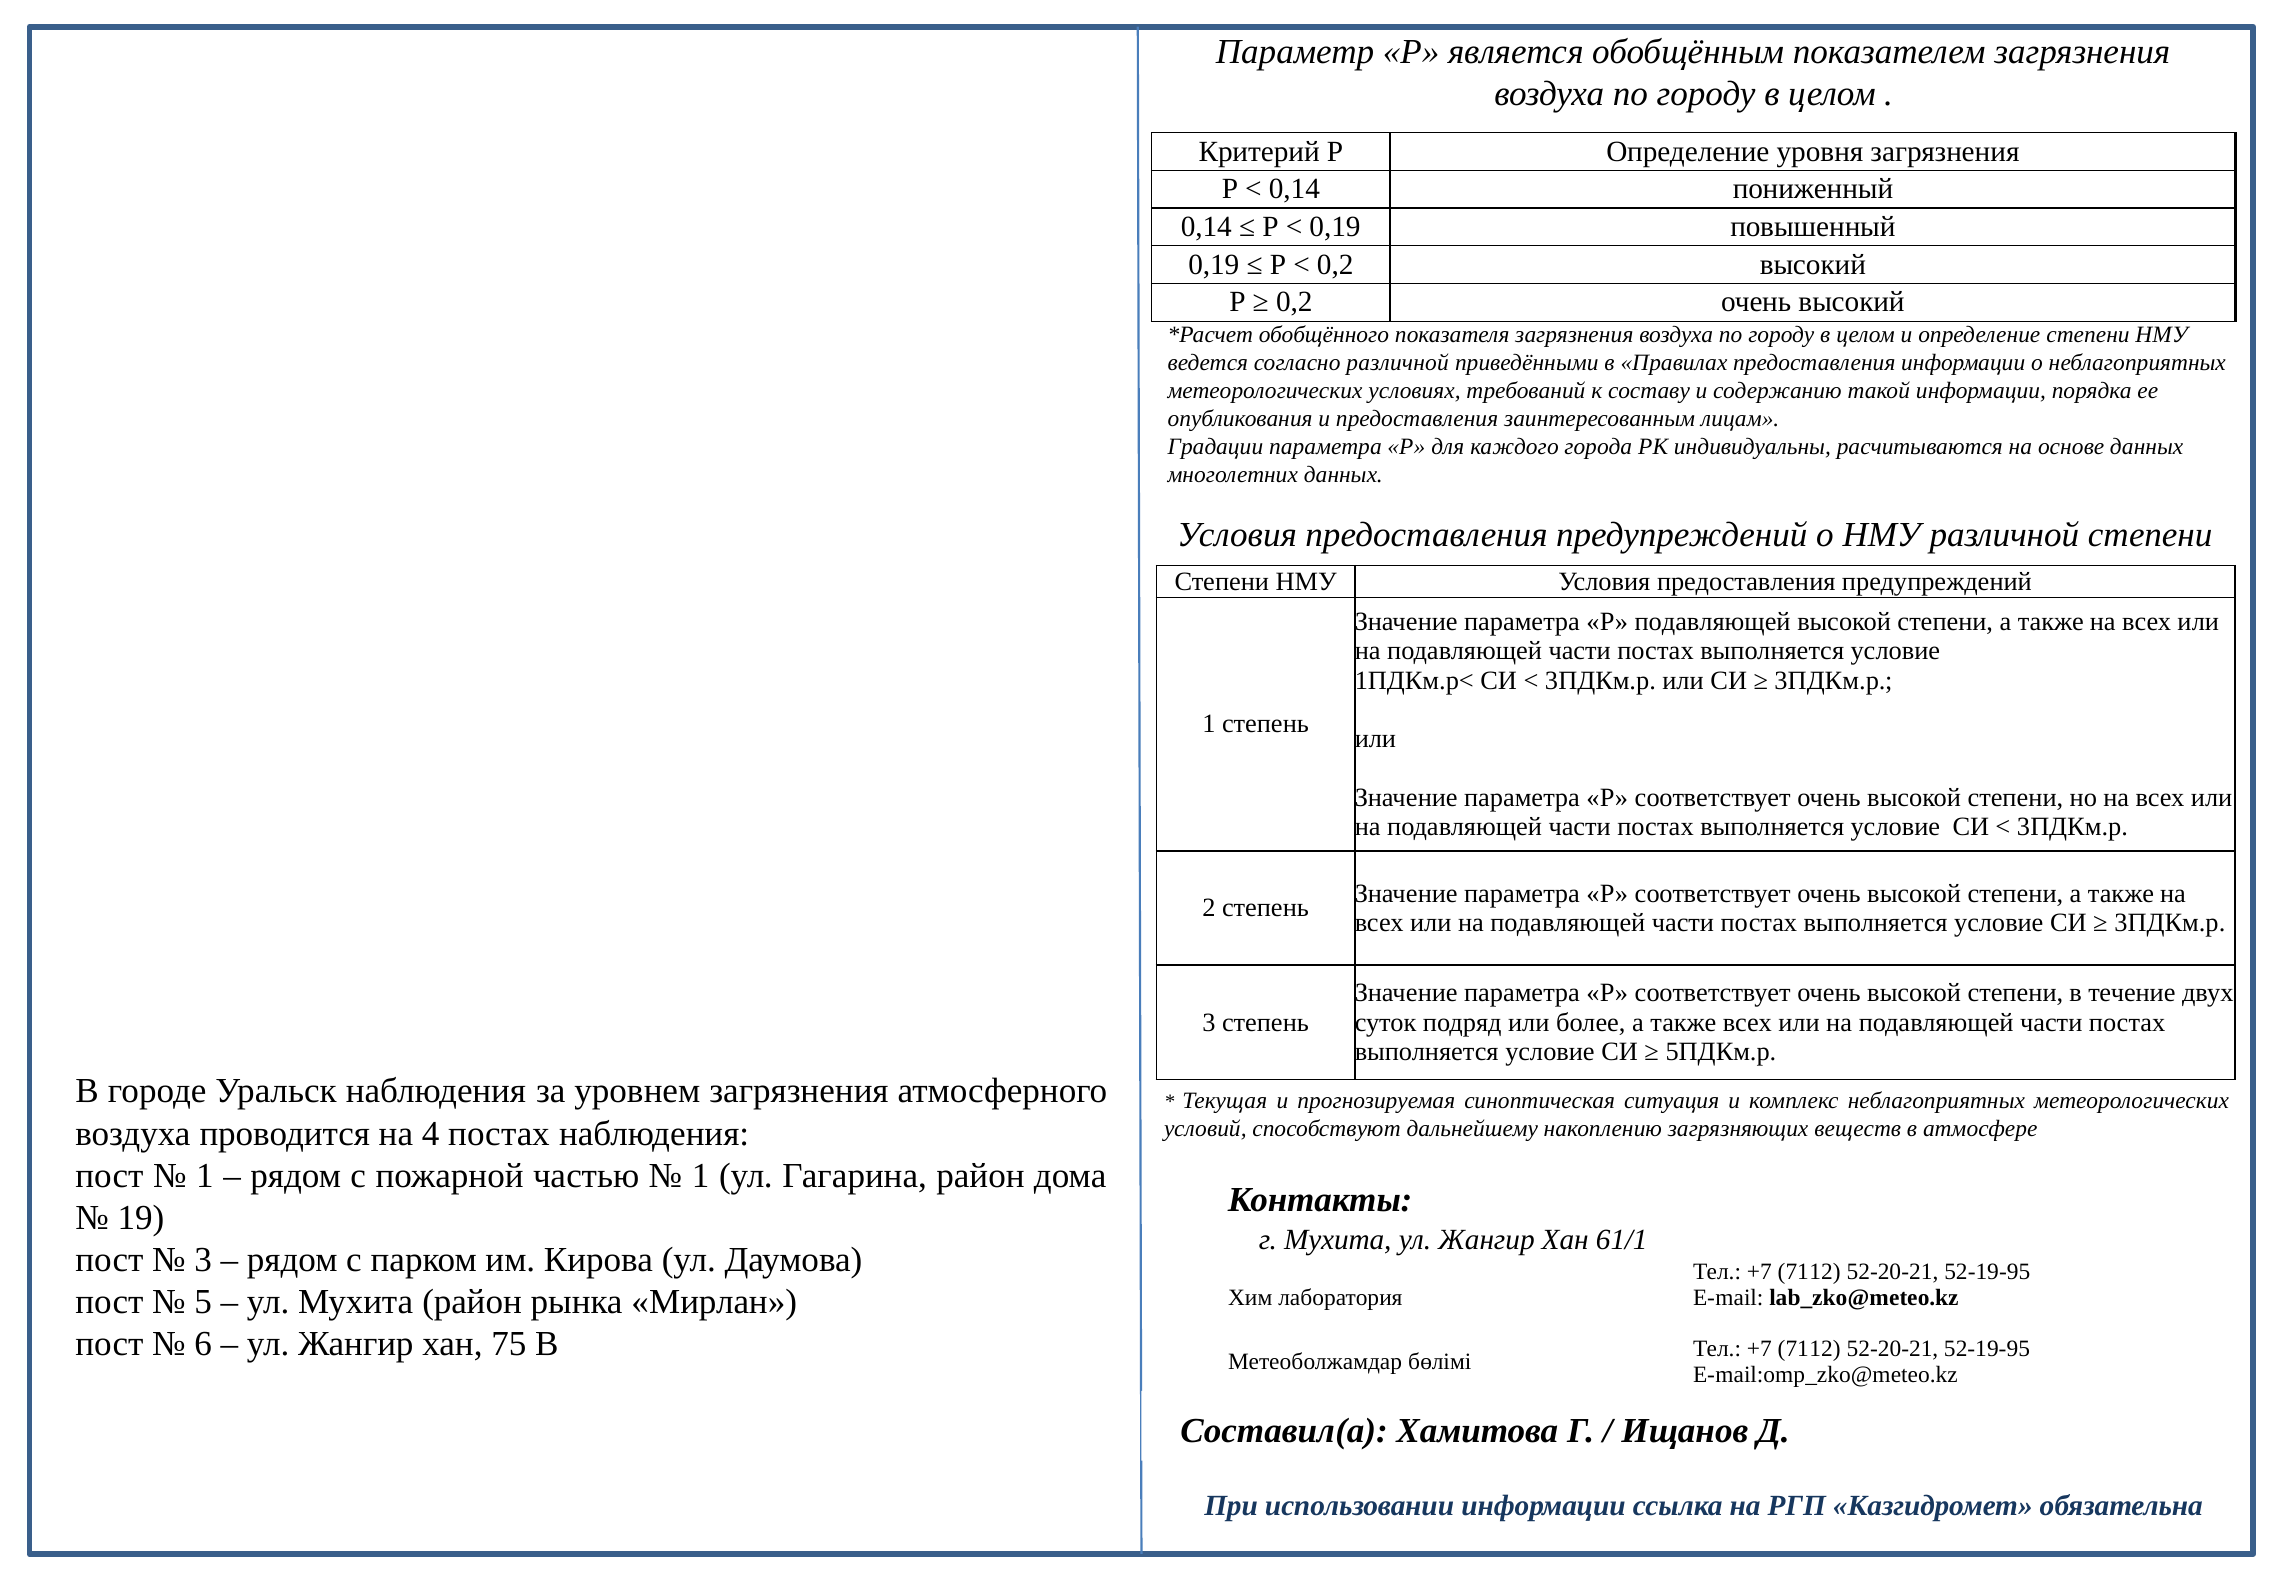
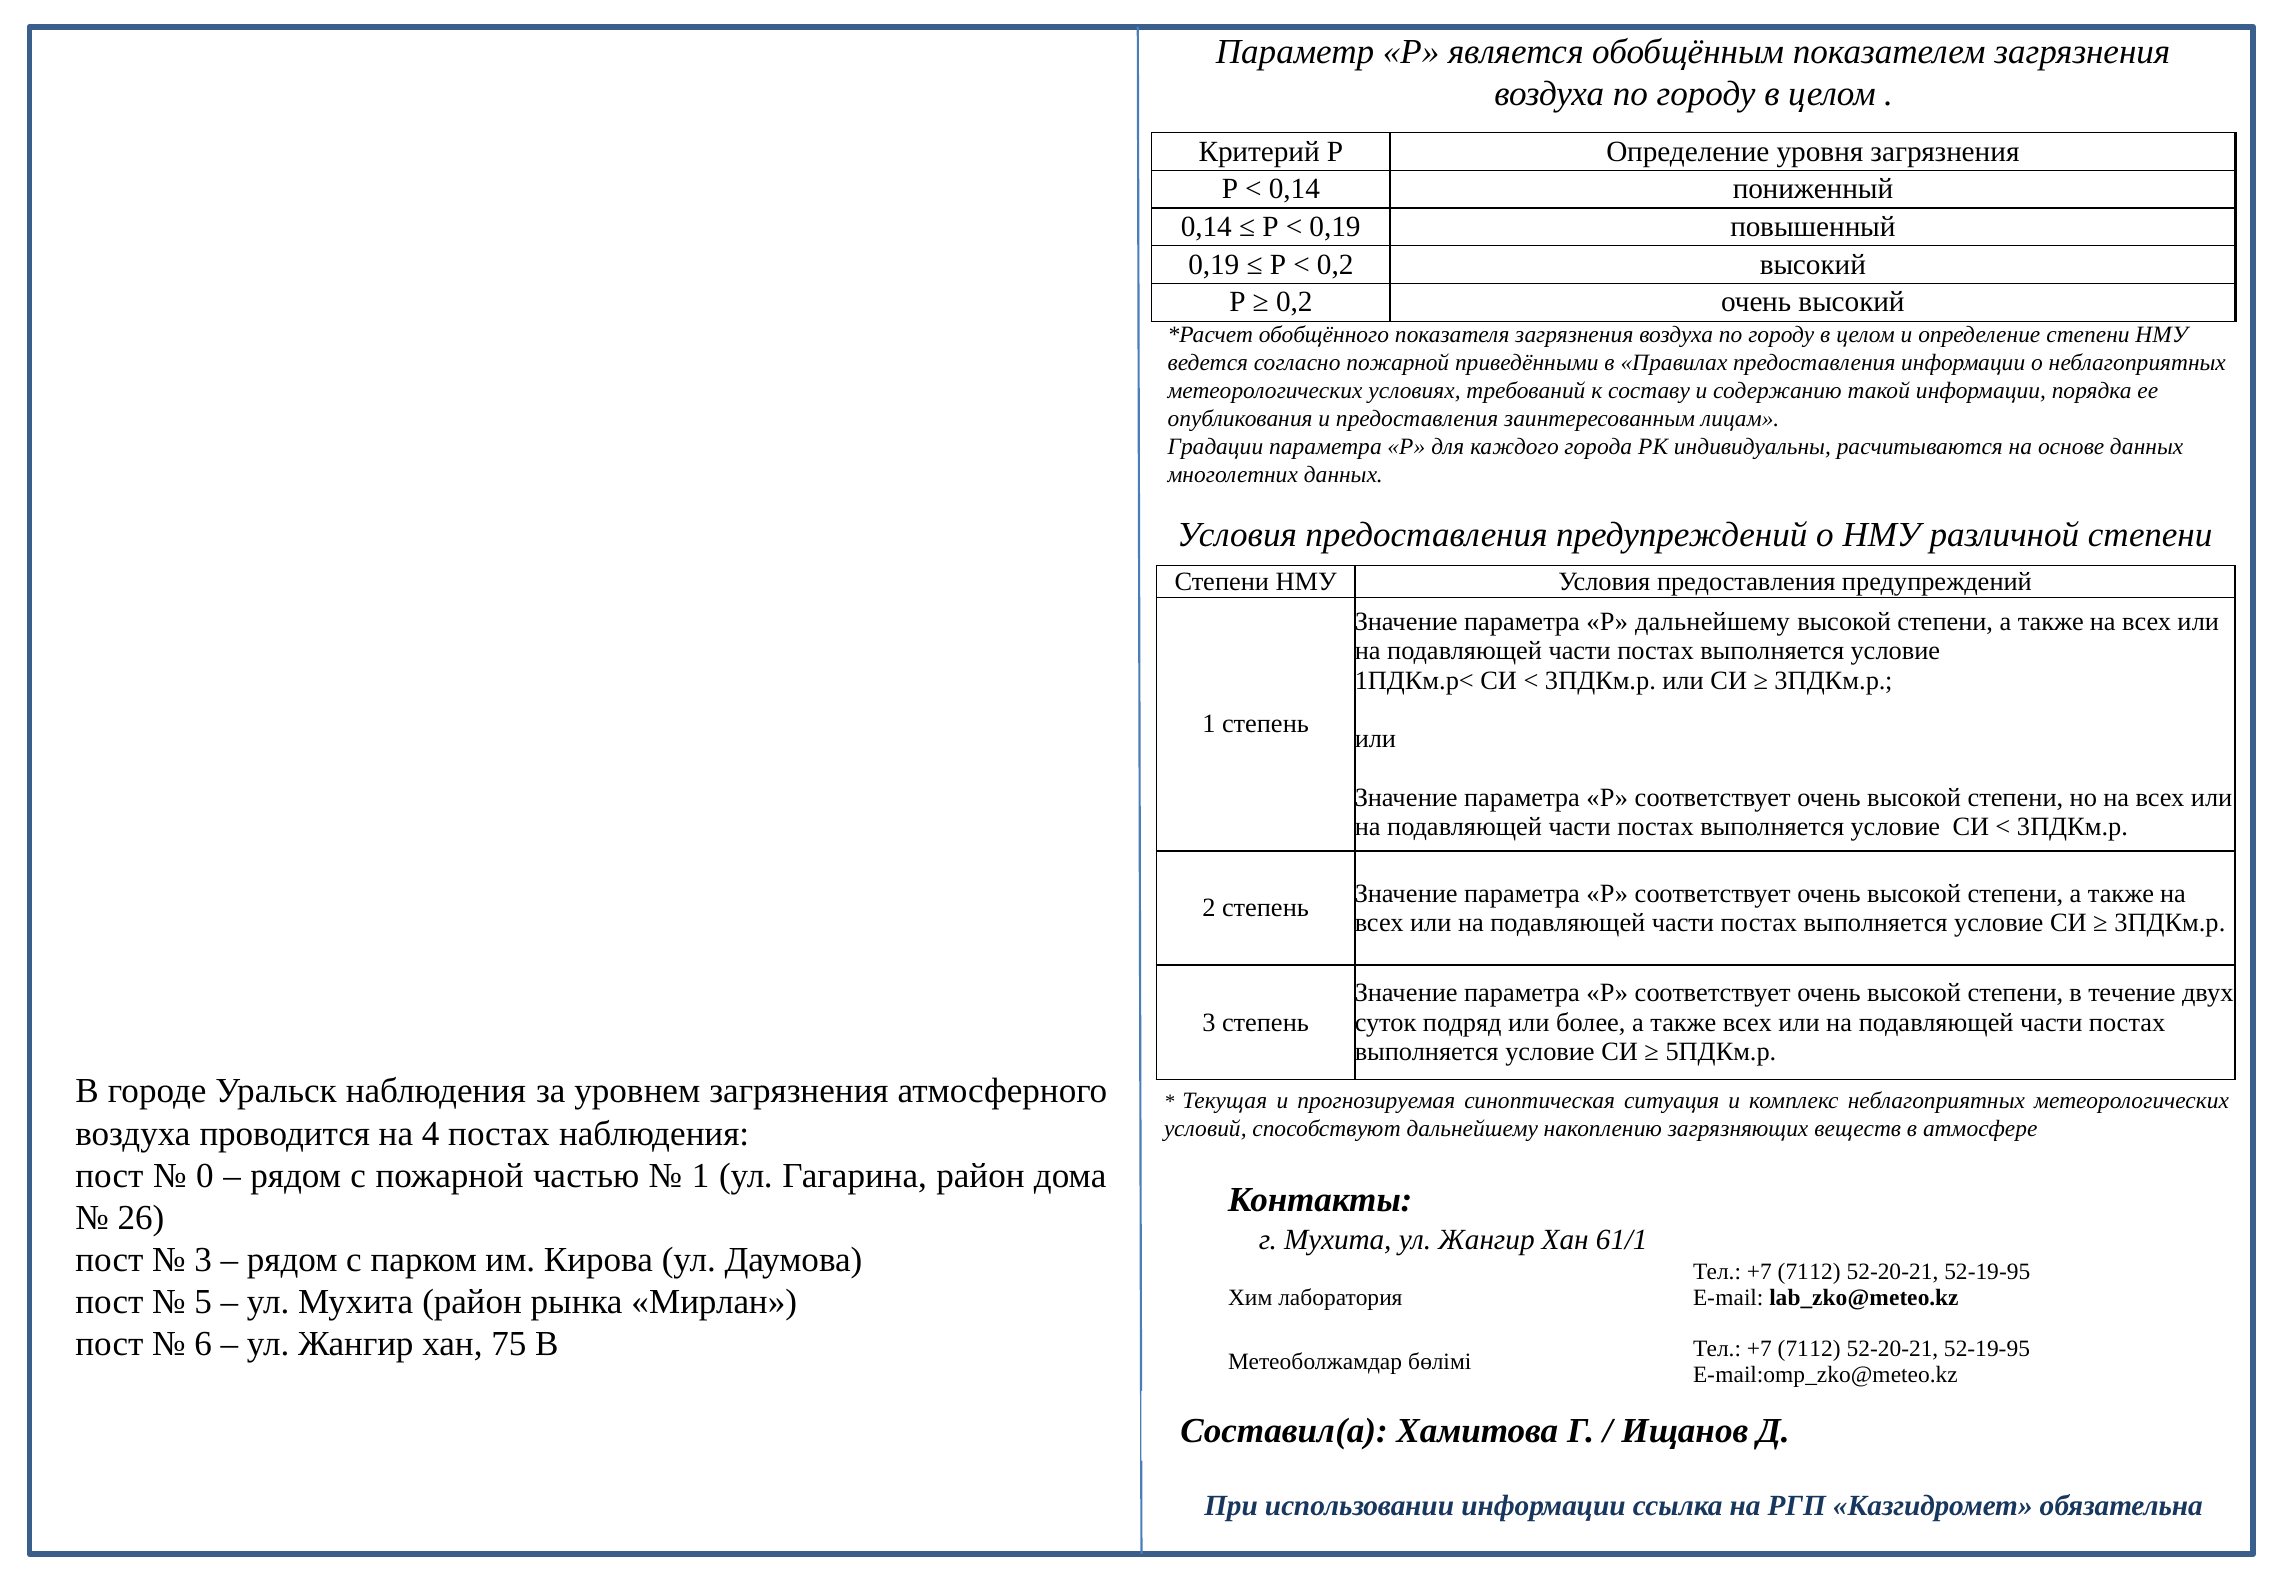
согласно различной: различной -> пожарной
Р подавляющей: подавляющей -> дальнейшему
1 at (205, 1175): 1 -> 0
19: 19 -> 26
